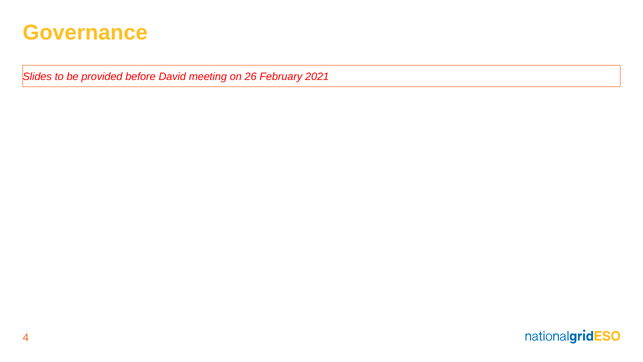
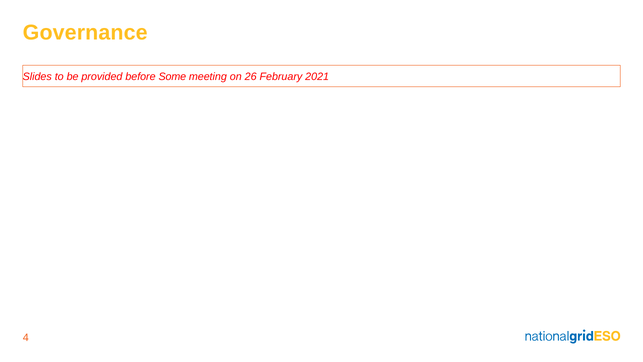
David: David -> Some
